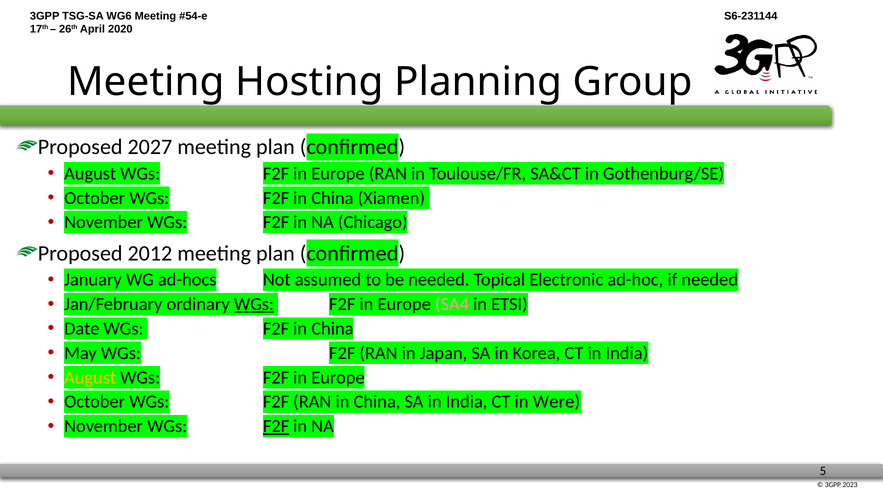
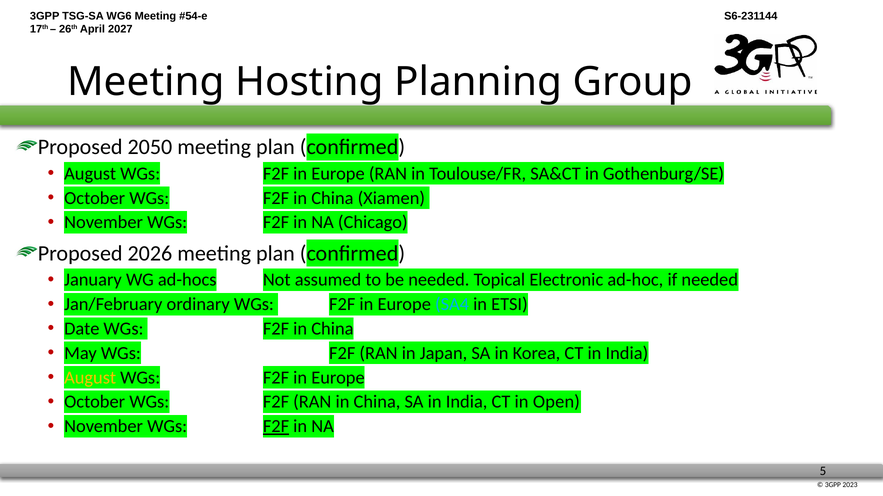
2020: 2020 -> 2027
2027: 2027 -> 2050
2012: 2012 -> 2026
WGs at (254, 305) underline: present -> none
SA4 colour: pink -> light blue
Were: Were -> Open
